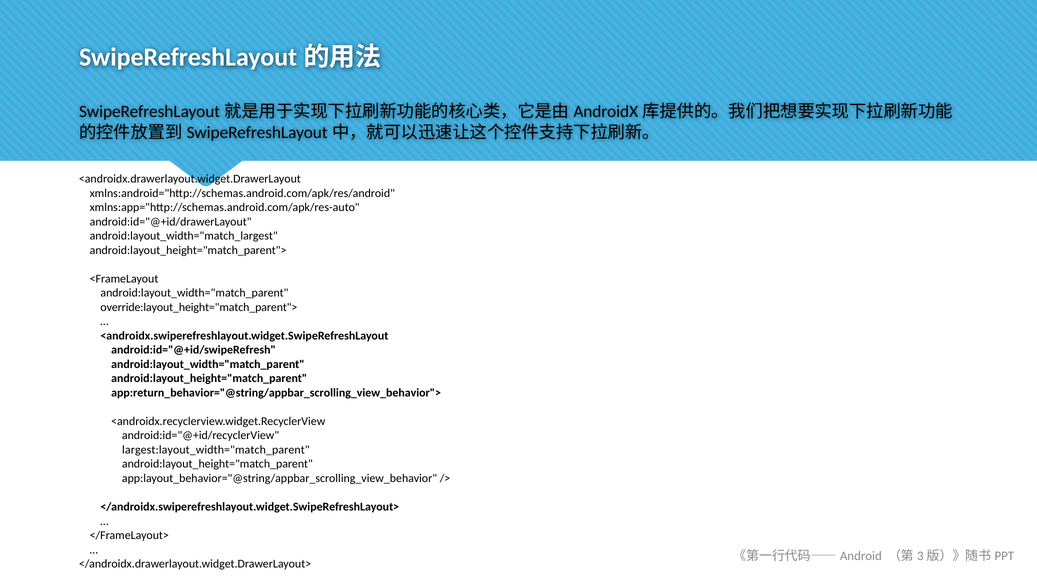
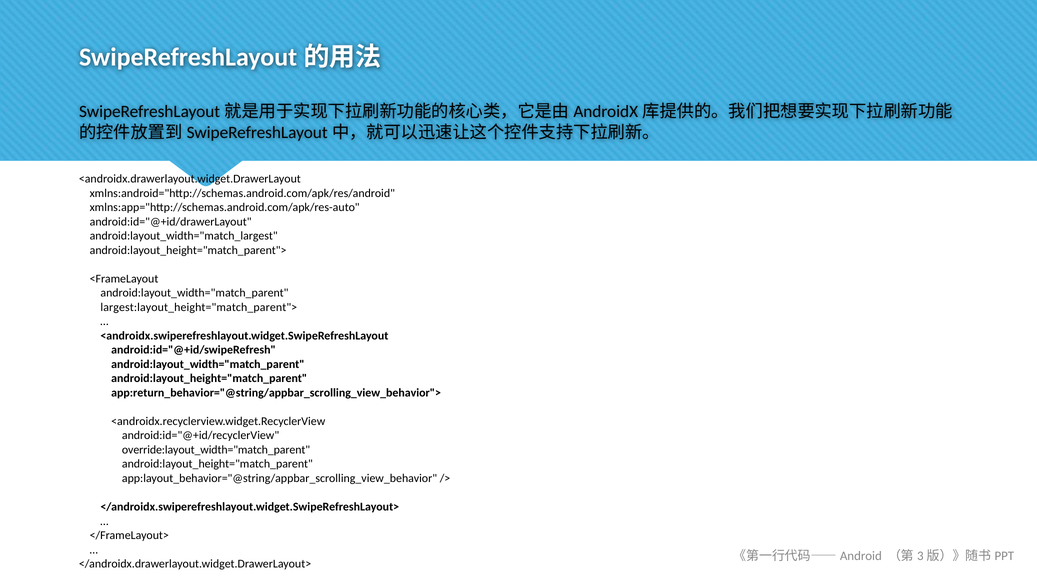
override:layout_height="match_parent">: override:layout_height="match_parent"> -> largest:layout_height="match_parent">
largest:layout_width="match_parent: largest:layout_width="match_parent -> override:layout_width="match_parent
